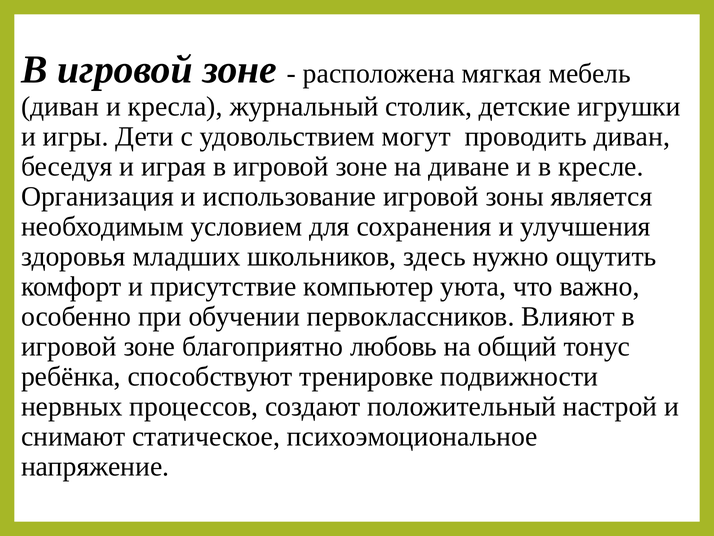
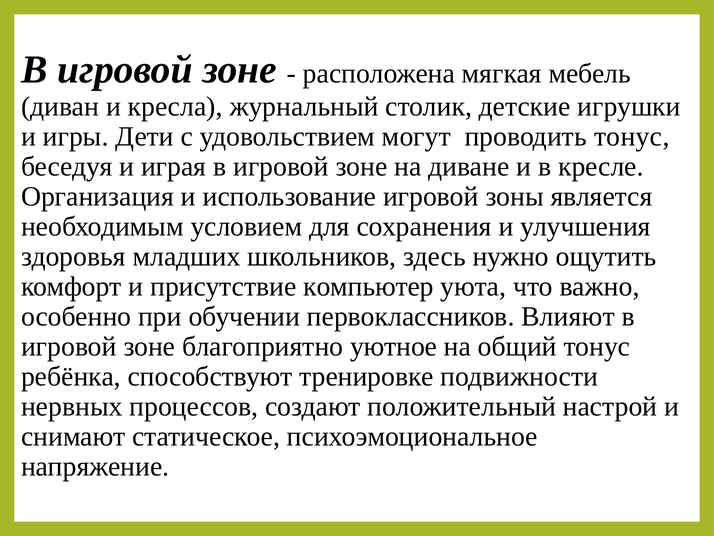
проводить диван: диван -> тонус
любовь: любовь -> уютное
